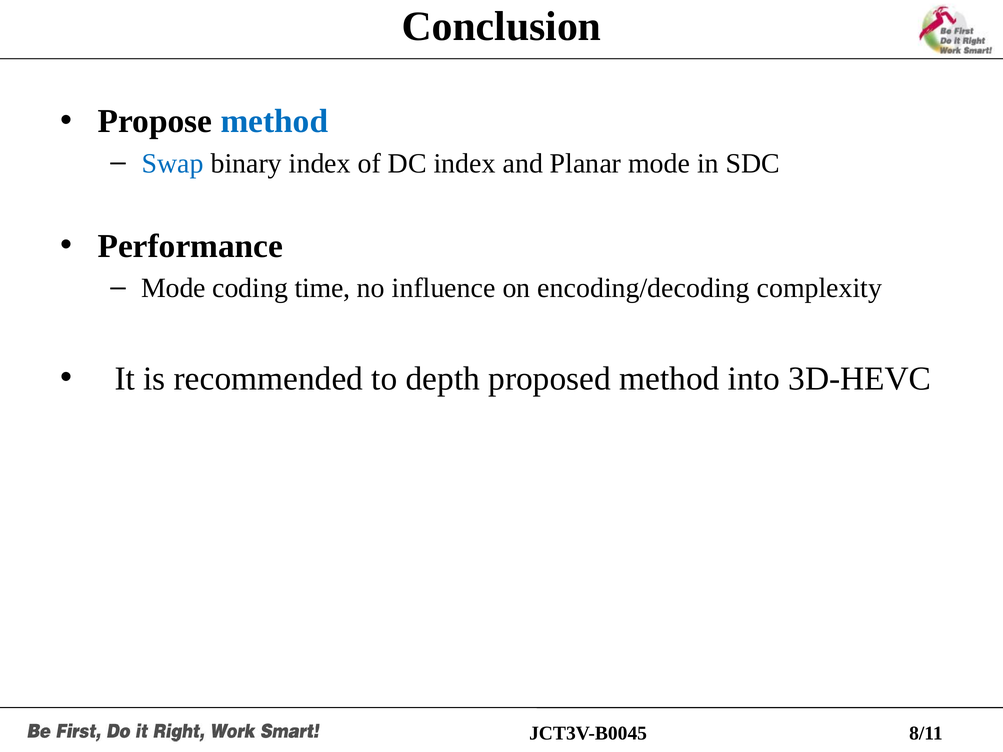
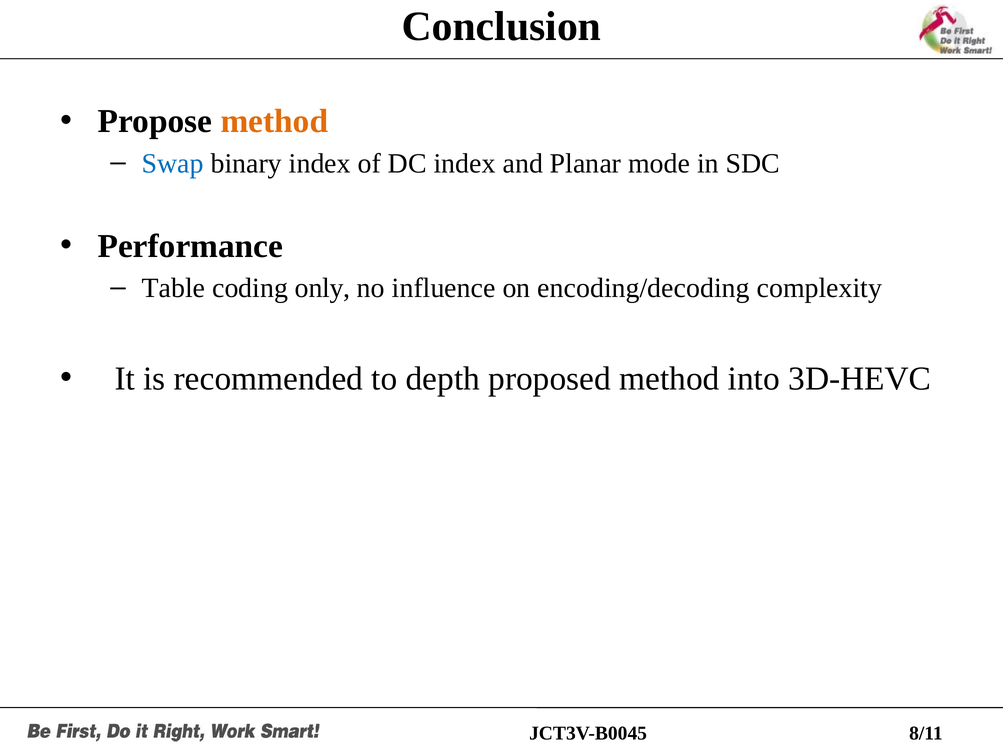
method at (274, 121) colour: blue -> orange
Mode at (174, 288): Mode -> Table
time: time -> only
